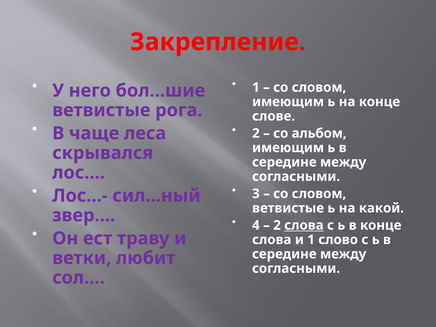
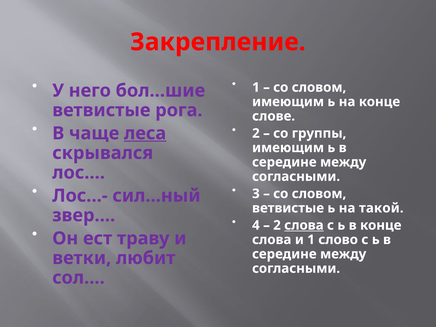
леса underline: none -> present
альбом: альбом -> группы
какой: какой -> такой
